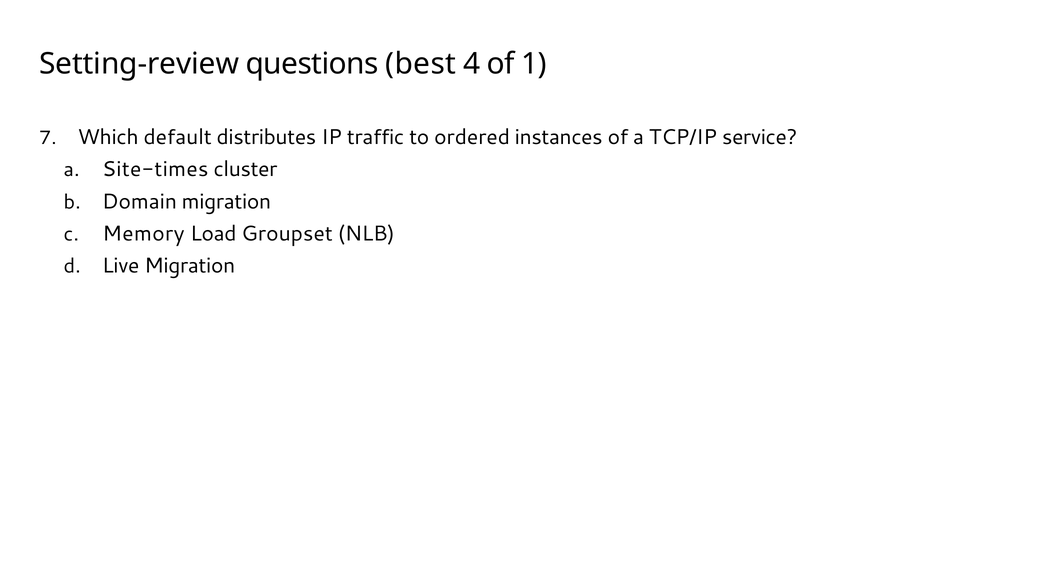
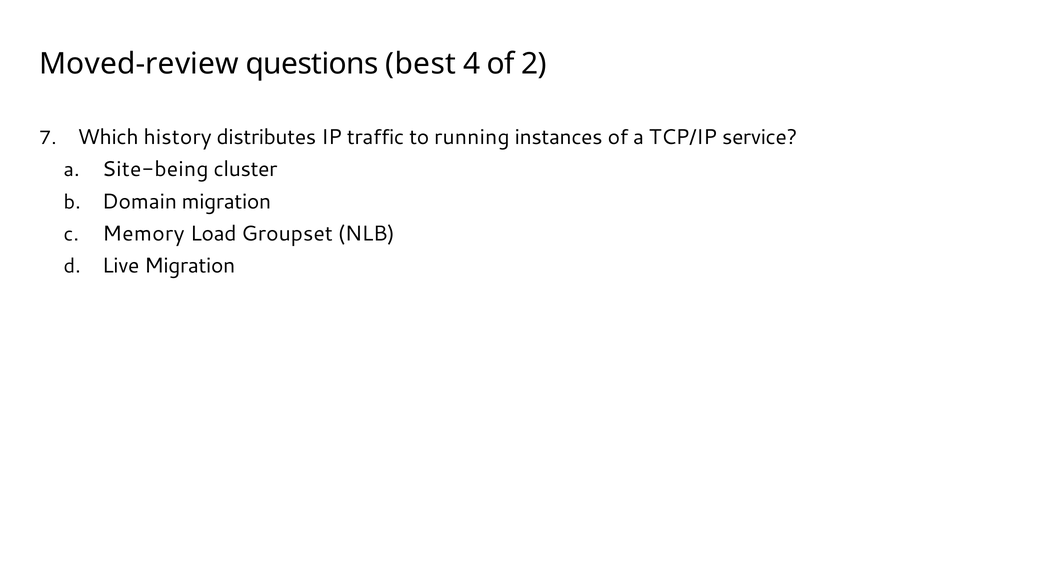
Setting-review: Setting-review -> Moved-review
1: 1 -> 2
default: default -> history
ordered: ordered -> running
Site-times: Site-times -> Site-being
